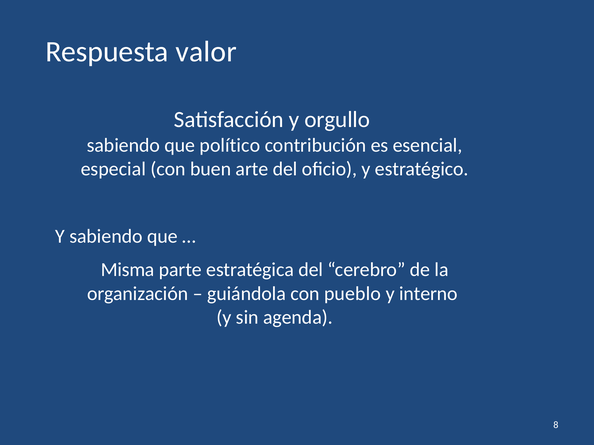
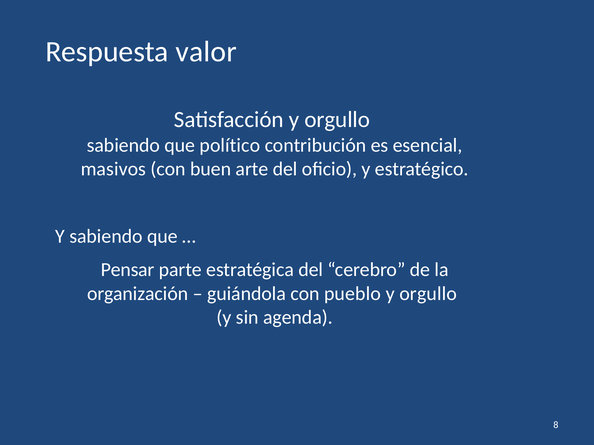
especial: especial -> masivos
Misma: Misma -> Pensar
interno at (428, 294): interno -> orgullo
